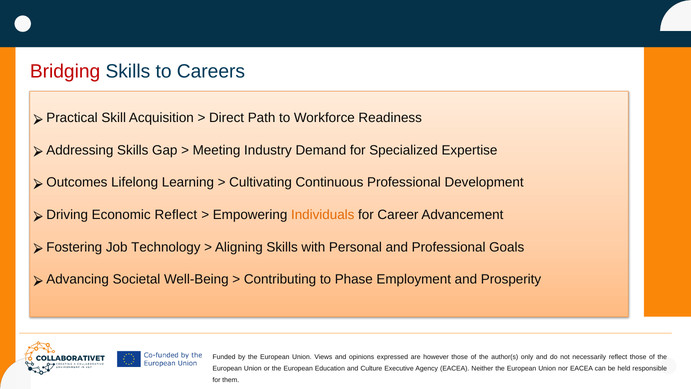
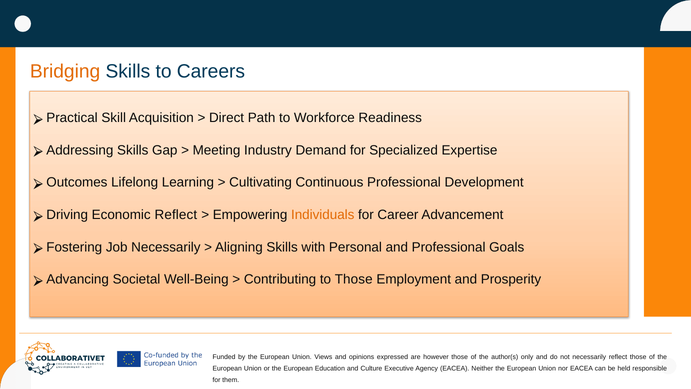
Bridging colour: red -> orange
Job Technology: Technology -> Necessarily
to Phase: Phase -> Those
